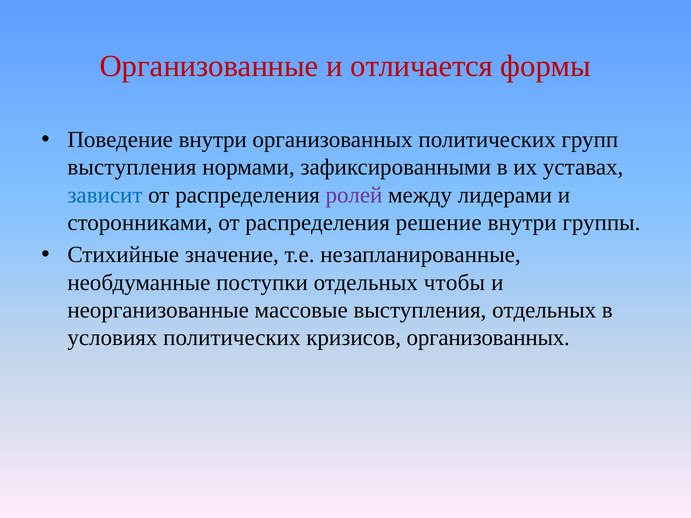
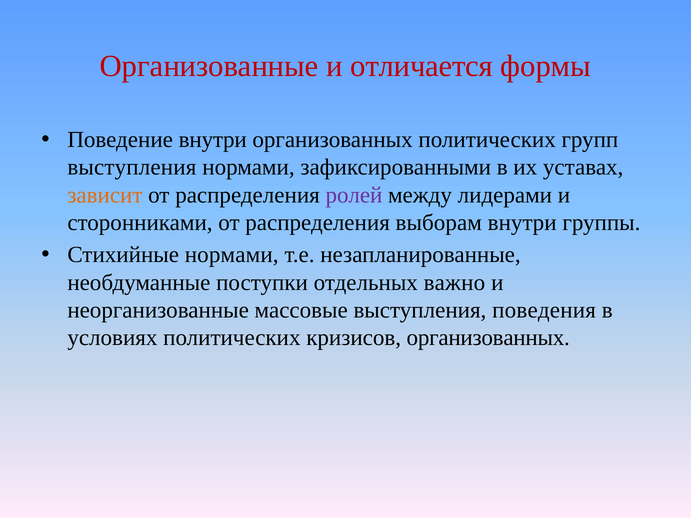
зависит colour: blue -> orange
решение: решение -> выборам
Стихийные значение: значение -> нормами
чтобы: чтобы -> важно
выступления отдельных: отдельных -> поведения
